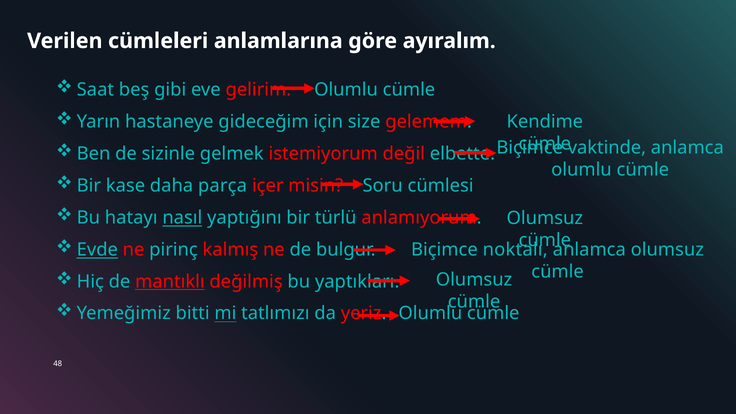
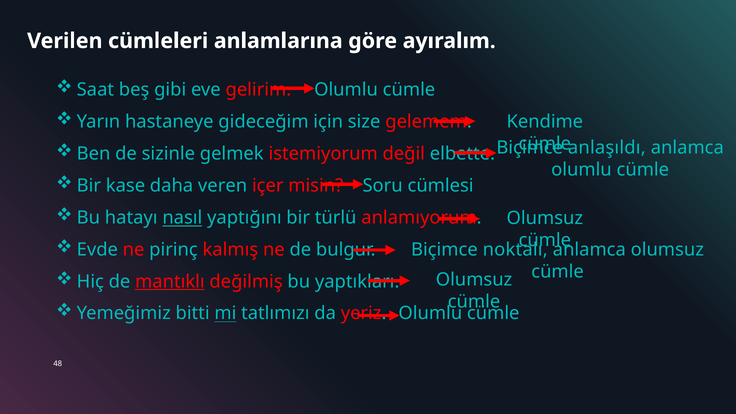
vaktinde: vaktinde -> anlaşıldı
parça: parça -> veren
Evde underline: present -> none
